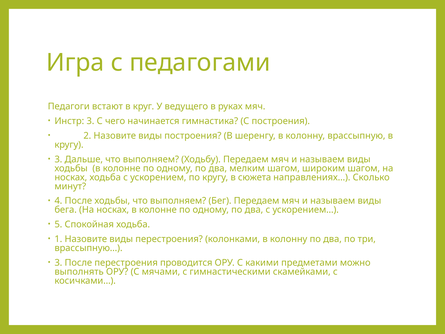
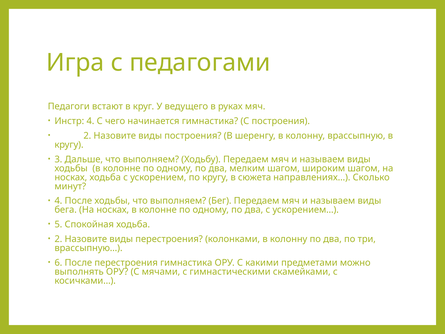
Инстр 3: 3 -> 4
1 at (58, 239): 1 -> 2
3 at (58, 262): 3 -> 6
перестроения проводится: проводится -> гимнастика
